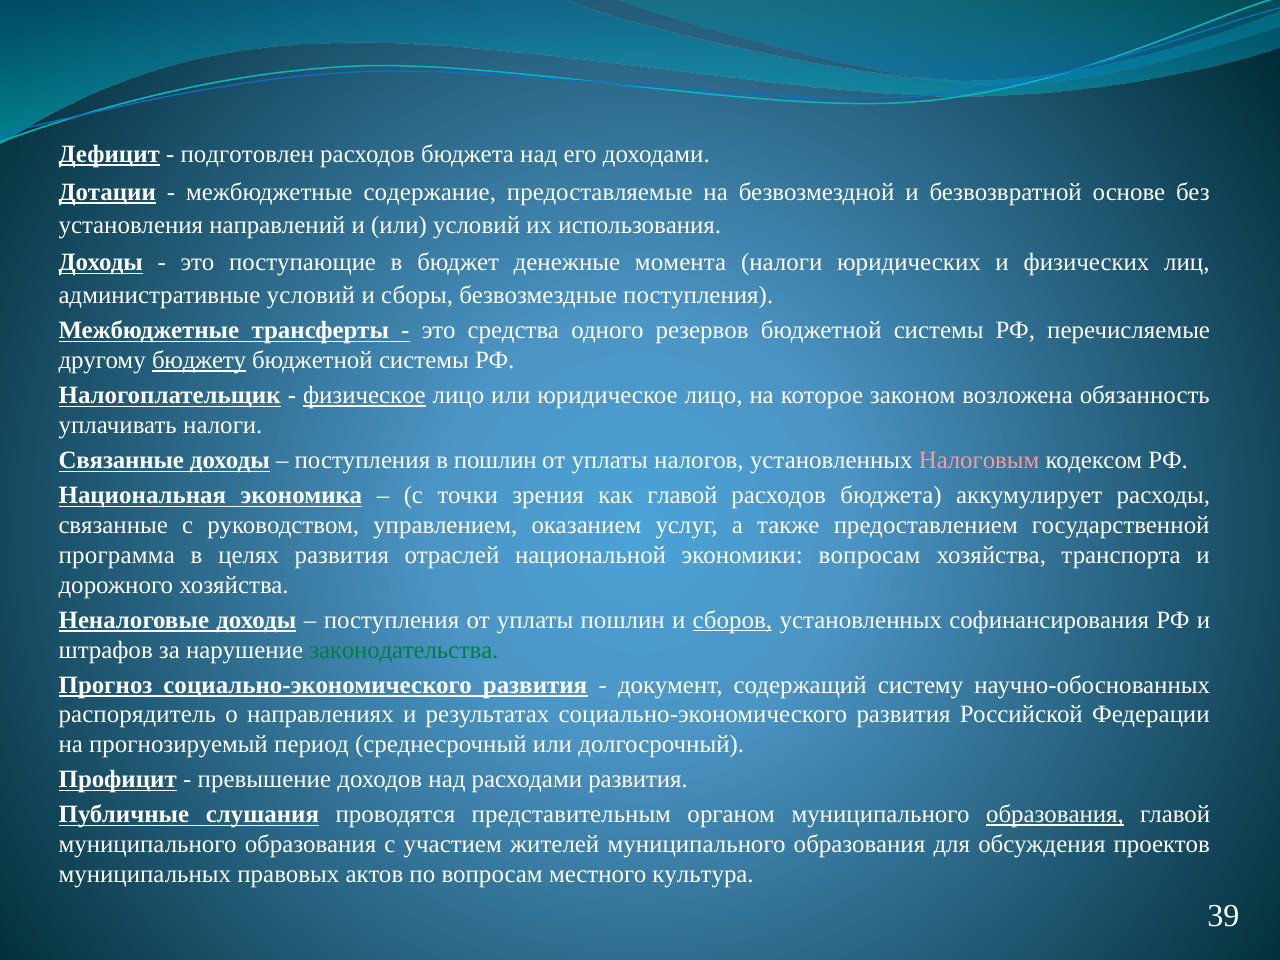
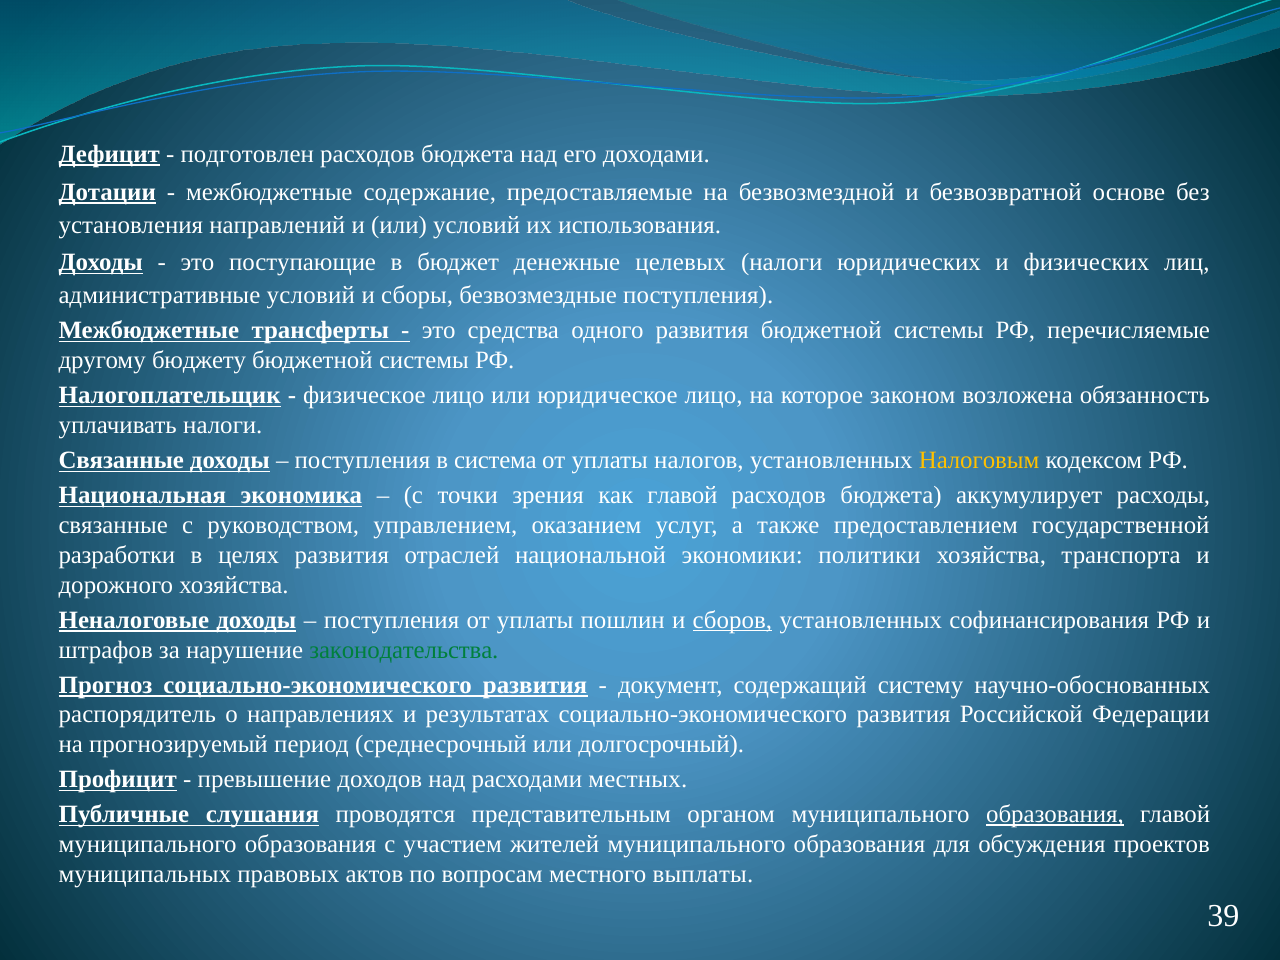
момента: момента -> целевых
одного резервов: резервов -> развития
бюджету underline: present -> none
физическое underline: present -> none
в пошлин: пошлин -> система
Налоговым colour: pink -> yellow
программа: программа -> разработки
экономики вопросам: вопросам -> политики
расходами развития: развития -> местных
культура: культура -> выплаты
